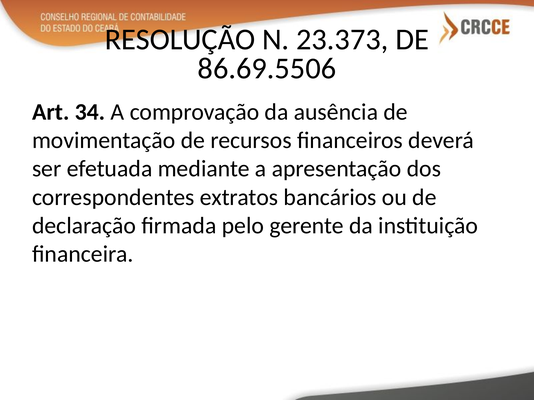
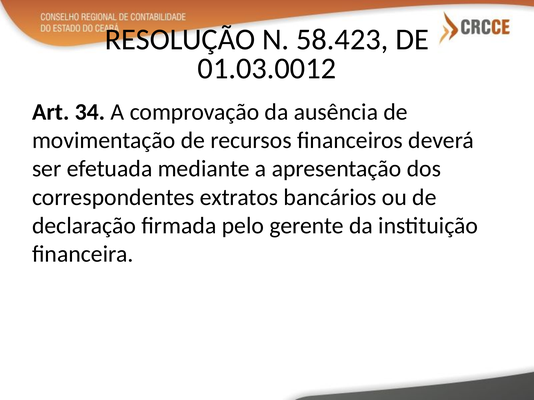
23.373: 23.373 -> 58.423
86.69.5506: 86.69.5506 -> 01.03.0012
